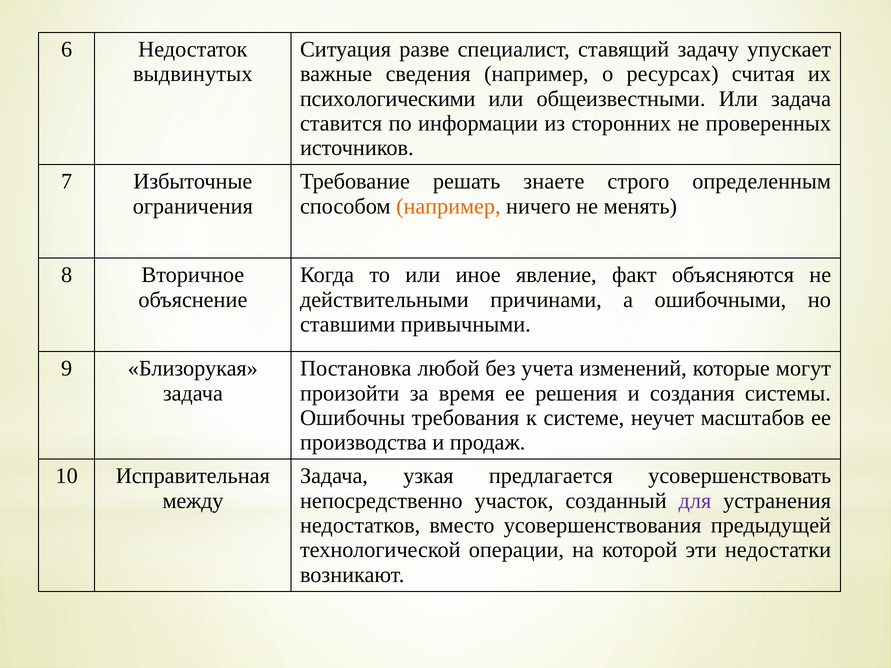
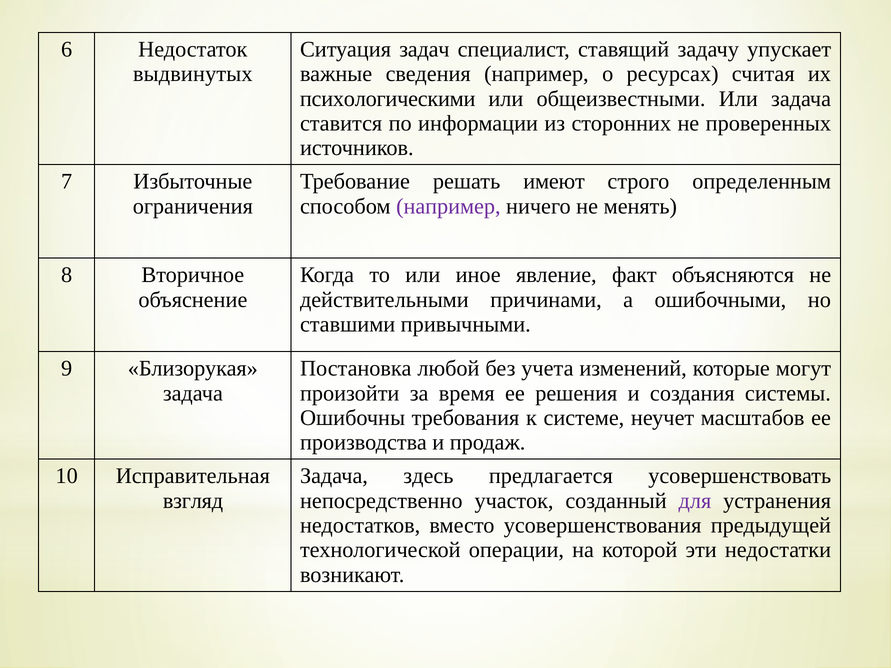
разве: разве -> задач
знаете: знаете -> имеют
например at (448, 206) colour: orange -> purple
узкая: узкая -> здесь
между: между -> взгляд
